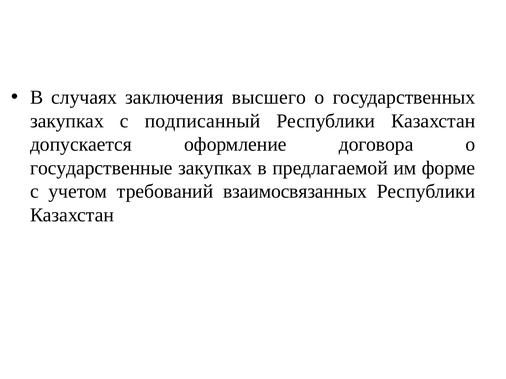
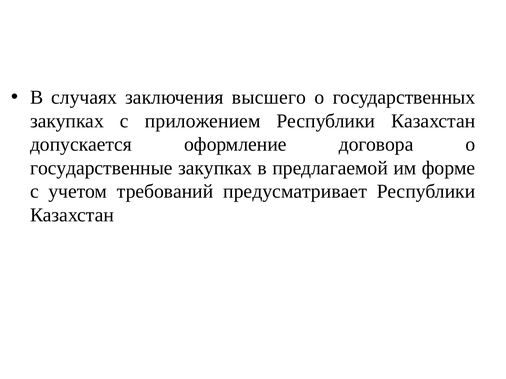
подписанный: подписанный -> приложением
взаимосвязанных: взаимосвязанных -> предусматривает
